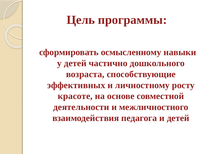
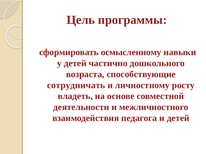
эффективных: эффективных -> сотрудничать
красоте: красоте -> владеть
